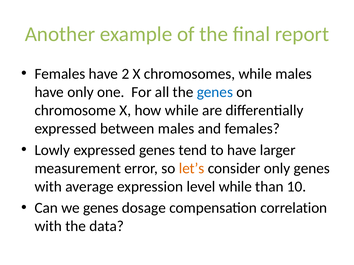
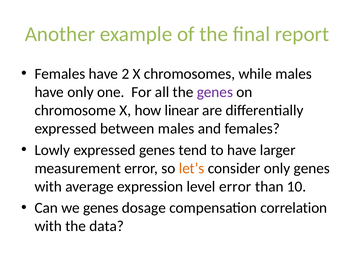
genes at (215, 92) colour: blue -> purple
how while: while -> linear
level while: while -> error
